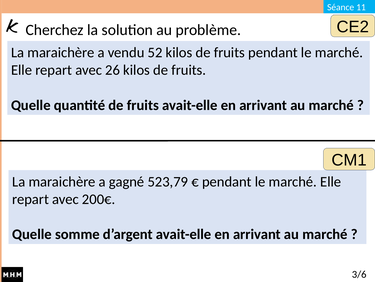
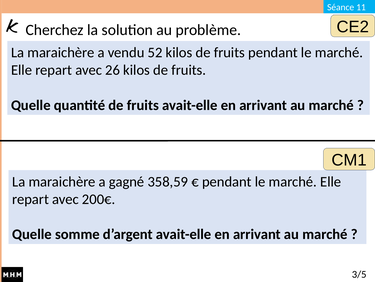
523,79: 523,79 -> 358,59
3/6: 3/6 -> 3/5
